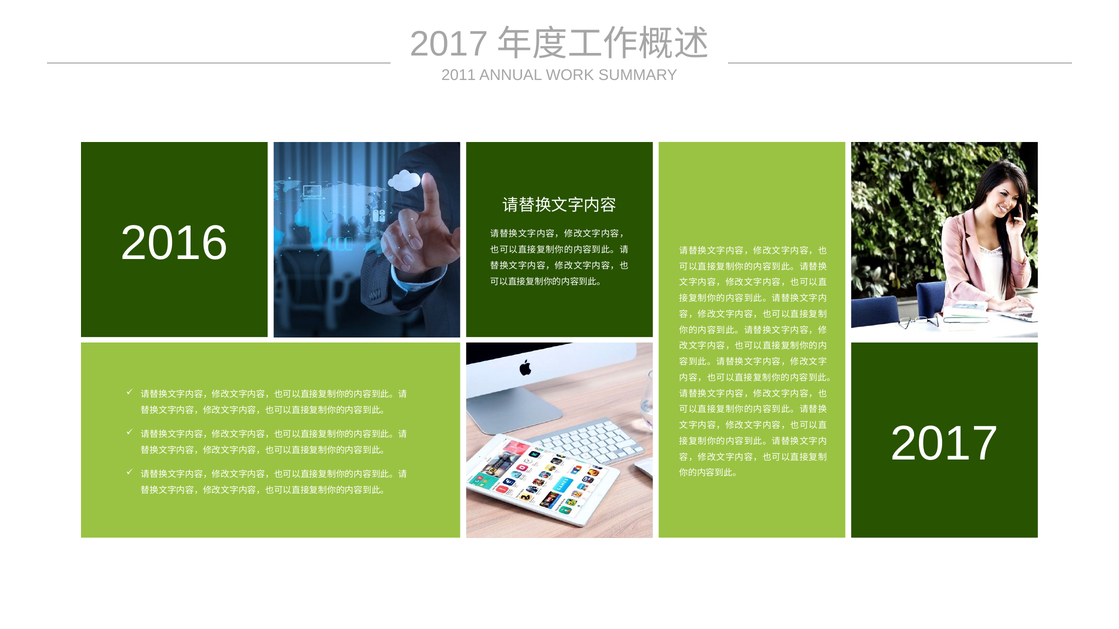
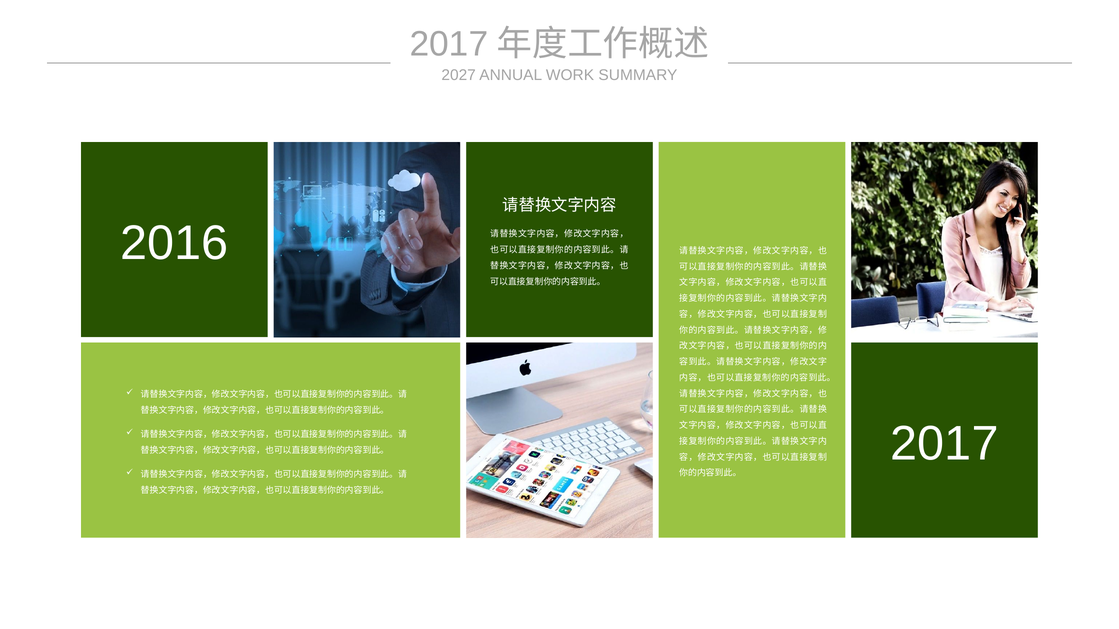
2011: 2011 -> 2027
